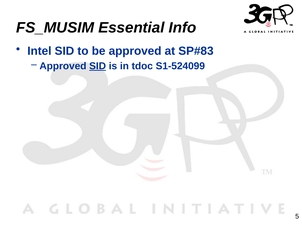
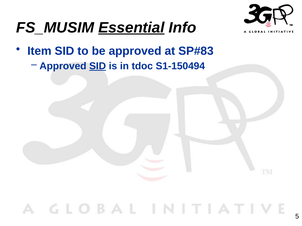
Essential underline: none -> present
Intel: Intel -> Item
S1-524099: S1-524099 -> S1-150494
